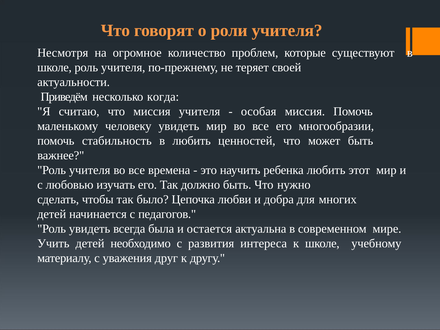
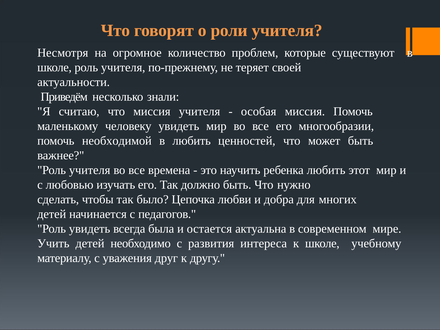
когда: когда -> знали
стабильность: стабильность -> необходимой
